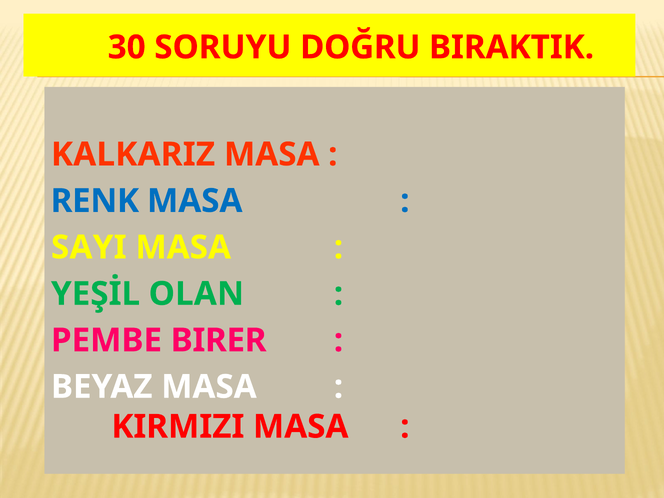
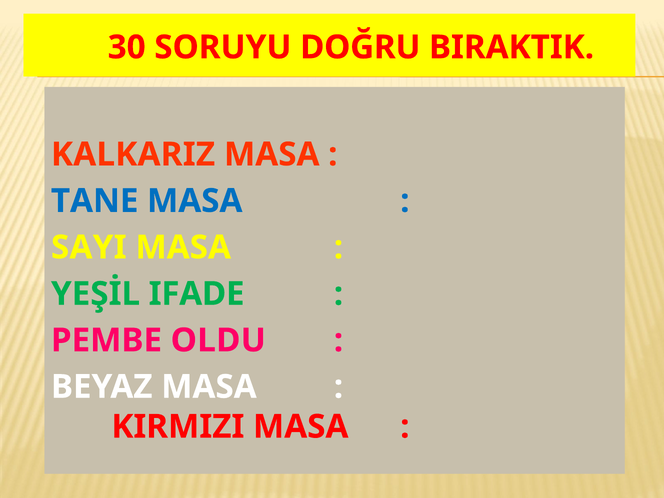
RENK: RENK -> TANE
OLAN: OLAN -> IFADE
BIRER: BIRER -> OLDU
